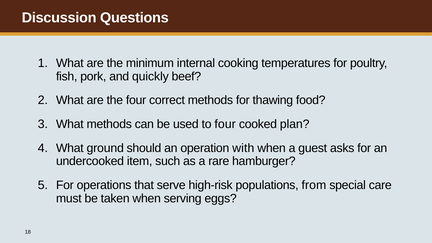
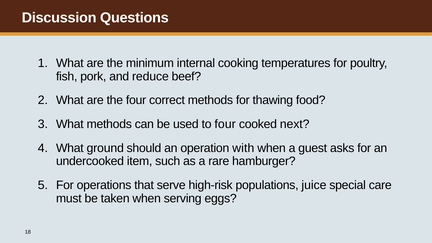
quickly: quickly -> reduce
plan: plan -> next
from: from -> juice
